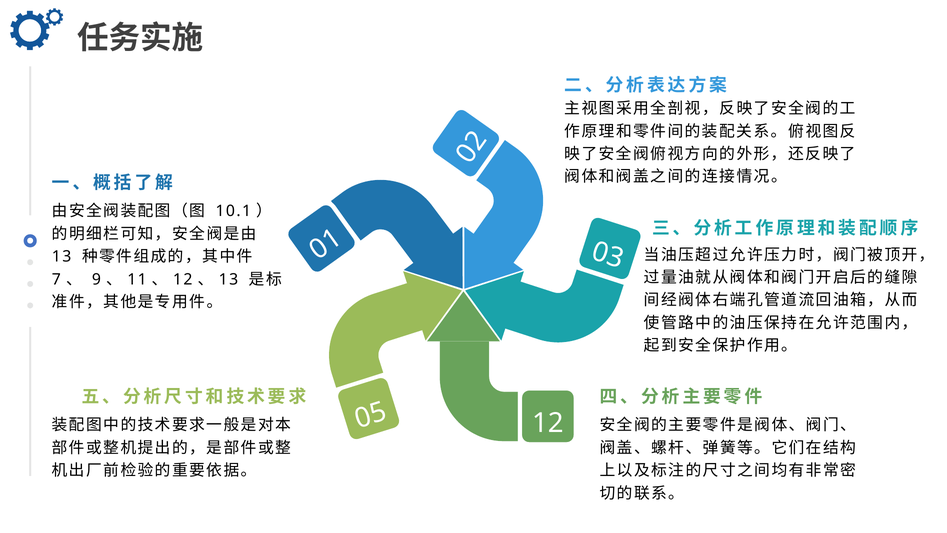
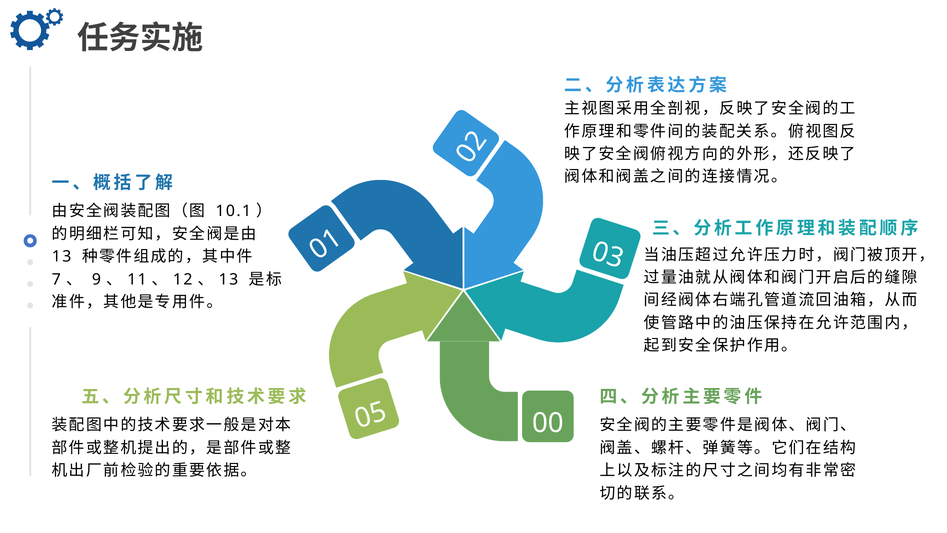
12 at (548, 423): 12 -> 00
